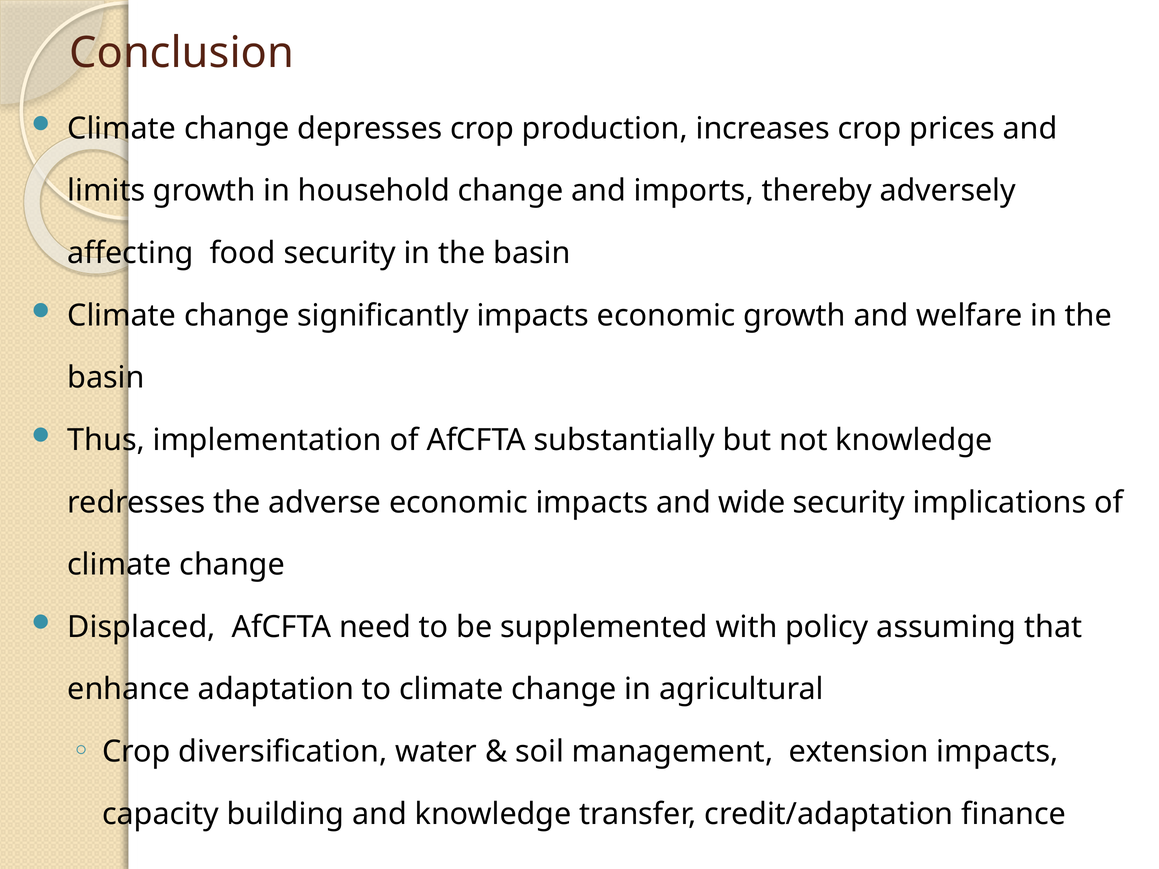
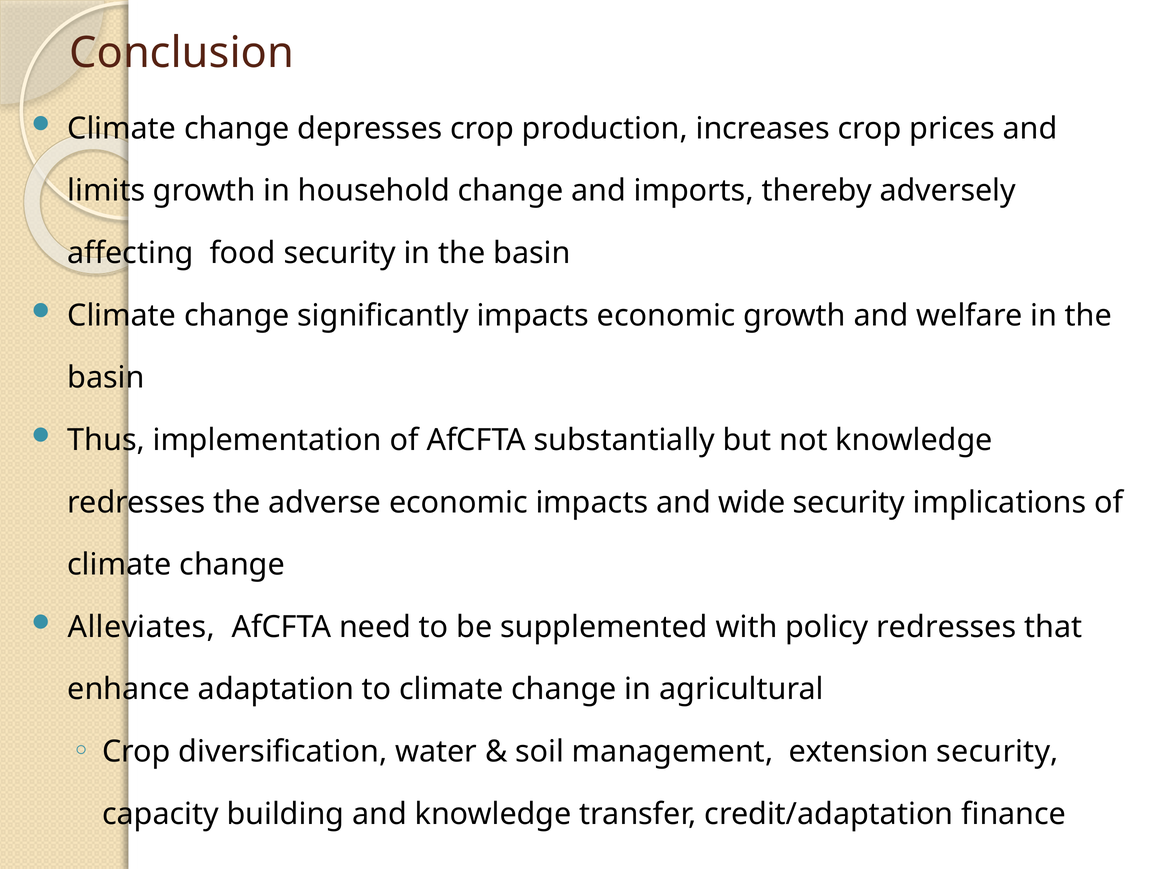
Displaced: Displaced -> Alleviates
policy assuming: assuming -> redresses
extension impacts: impacts -> security
